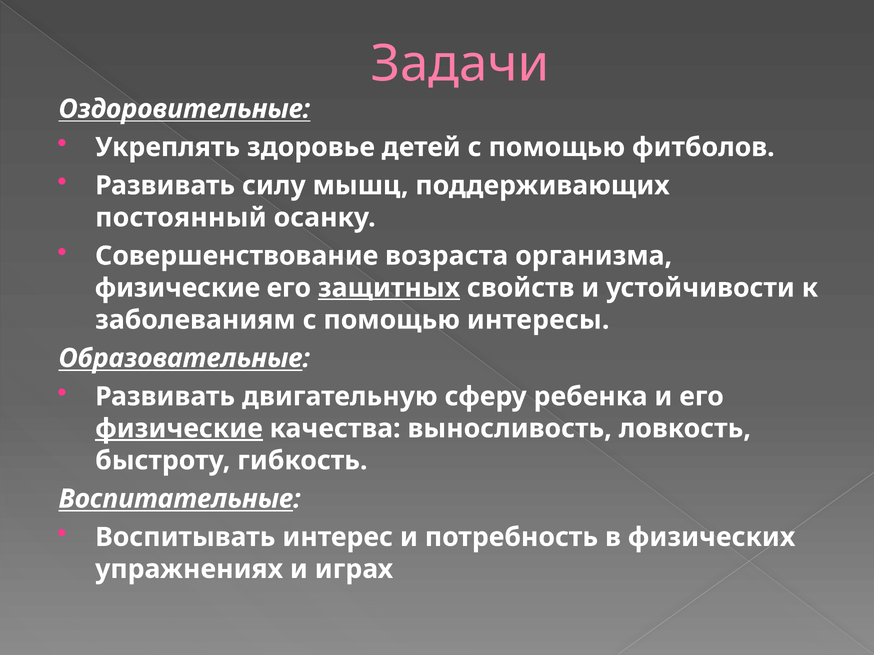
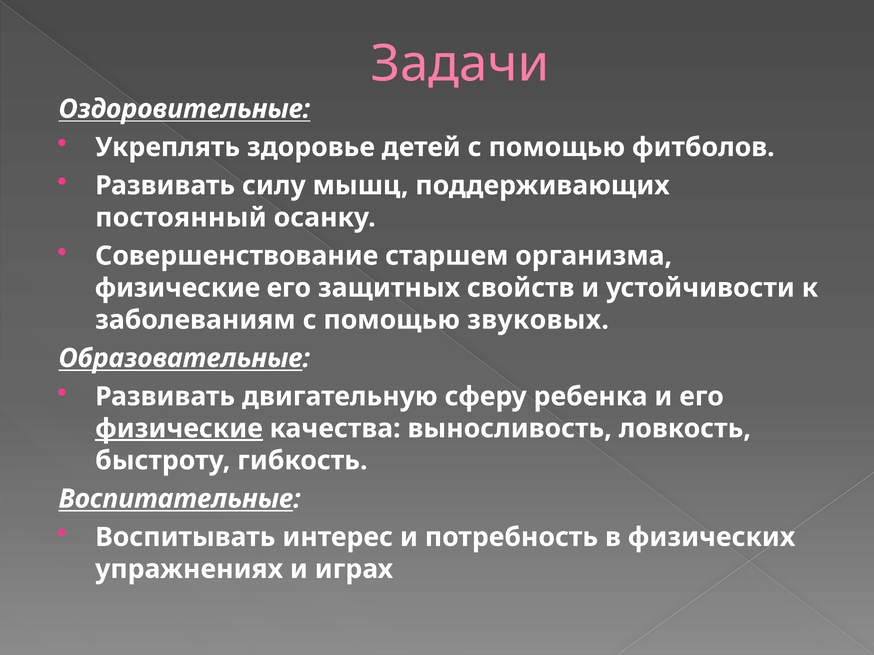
возраста: возраста -> старшем
защитных underline: present -> none
интересы: интересы -> звуковых
